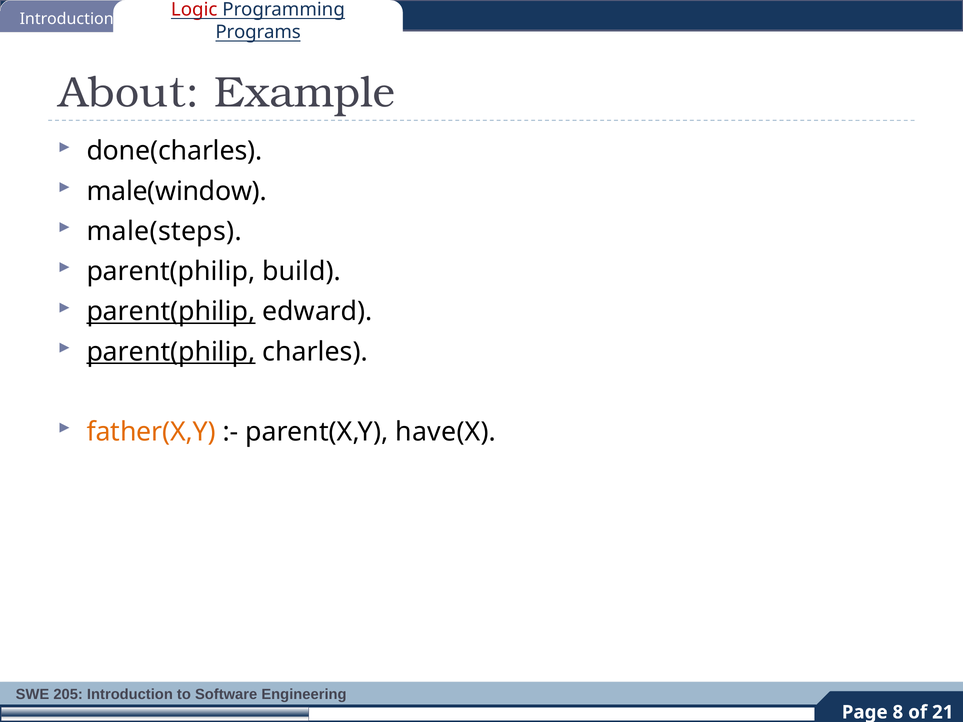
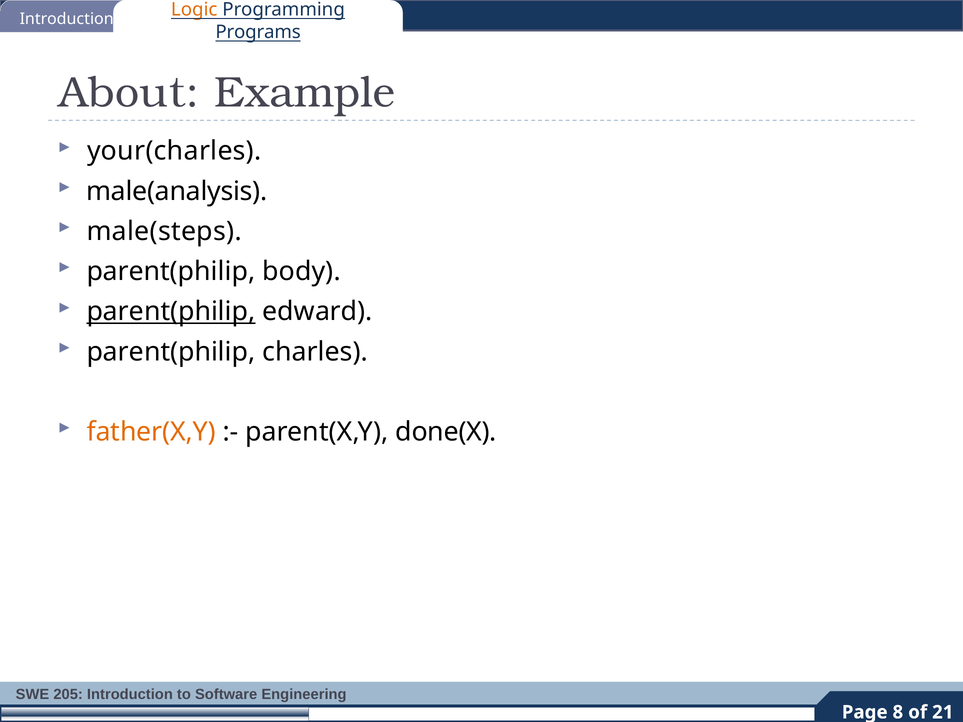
Logic colour: red -> orange
done(charles: done(charles -> your(charles
male(window: male(window -> male(analysis
build: build -> body
parent(philip at (171, 352) underline: present -> none
have(X: have(X -> done(X
